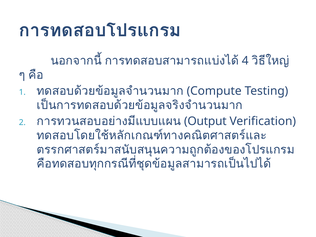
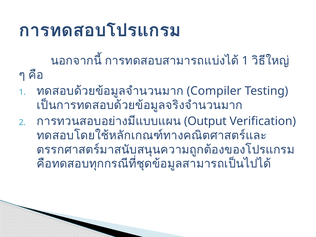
4 at (245, 61): 4 -> 1
Compute: Compute -> Compiler
